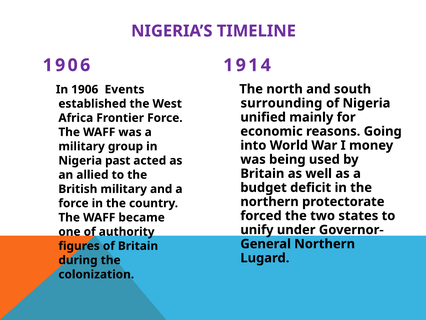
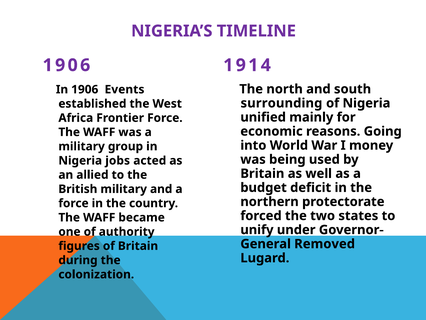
past: past -> jobs
Northern at (325, 244): Northern -> Removed
